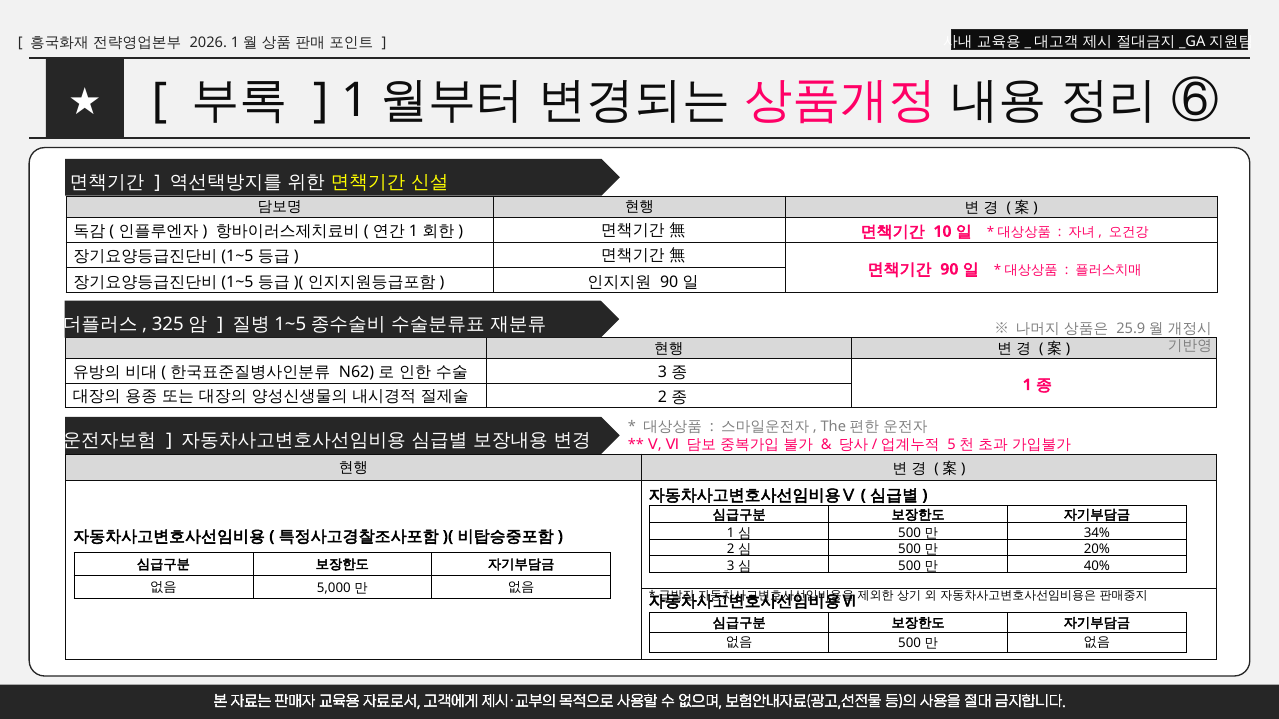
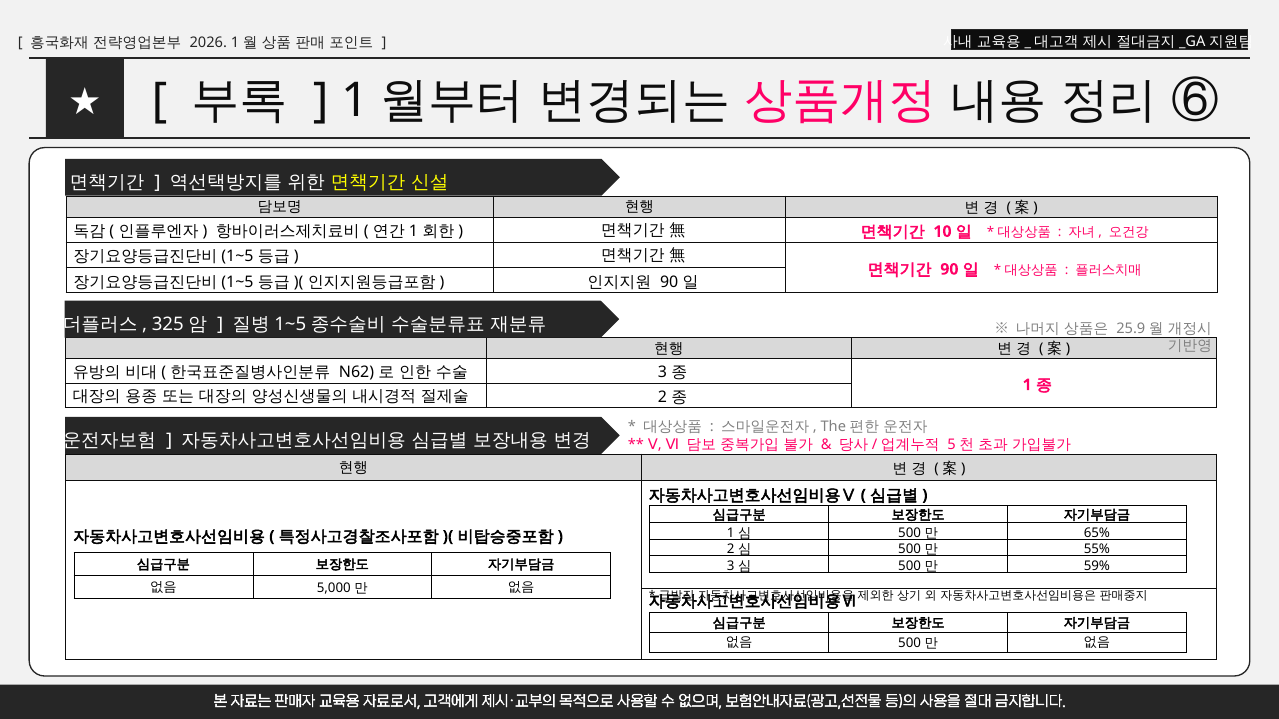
34%: 34% -> 65%
20%: 20% -> 55%
40%: 40% -> 59%
